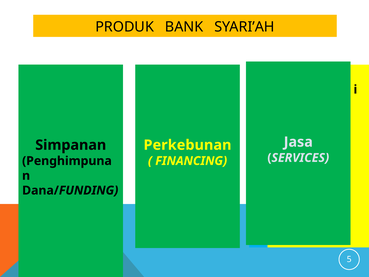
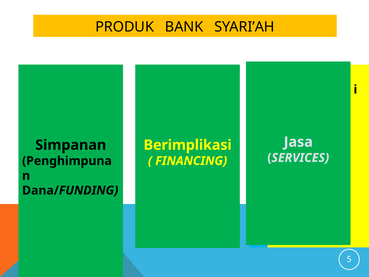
Perkebunan at (188, 145): Perkebunan -> Berimplikasi
